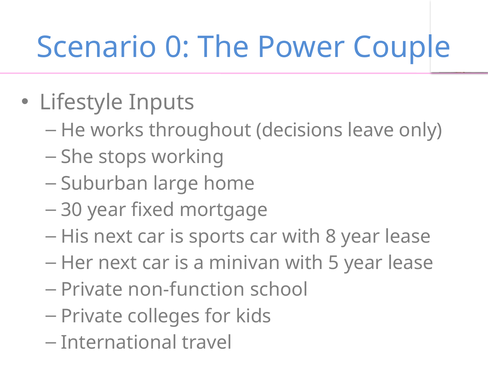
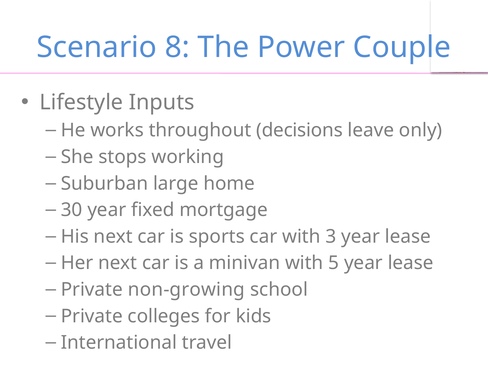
0: 0 -> 8
8: 8 -> 3
non-function: non-function -> non-growing
